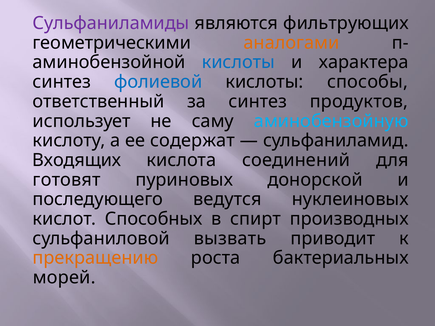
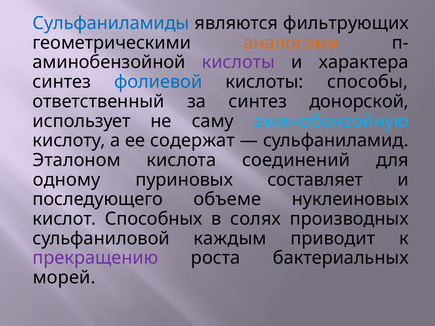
Сульфаниламиды colour: purple -> blue
кислоты at (238, 62) colour: blue -> purple
продуктов: продуктов -> донорской
Входящих: Входящих -> Эталоном
готовят: готовят -> одному
донорской: донорской -> составляет
ведутся: ведутся -> объеме
спирт: спирт -> солях
вызвать: вызвать -> каждым
прекращению colour: orange -> purple
